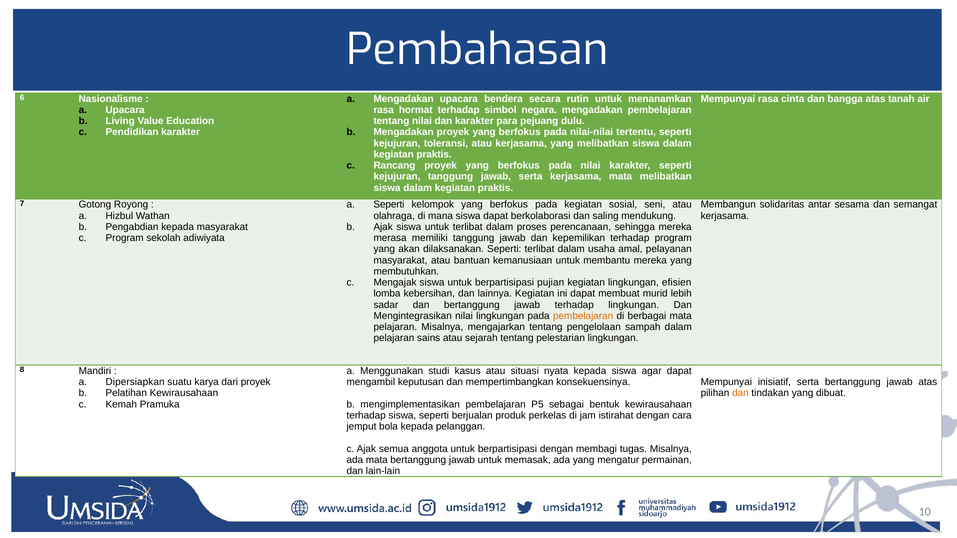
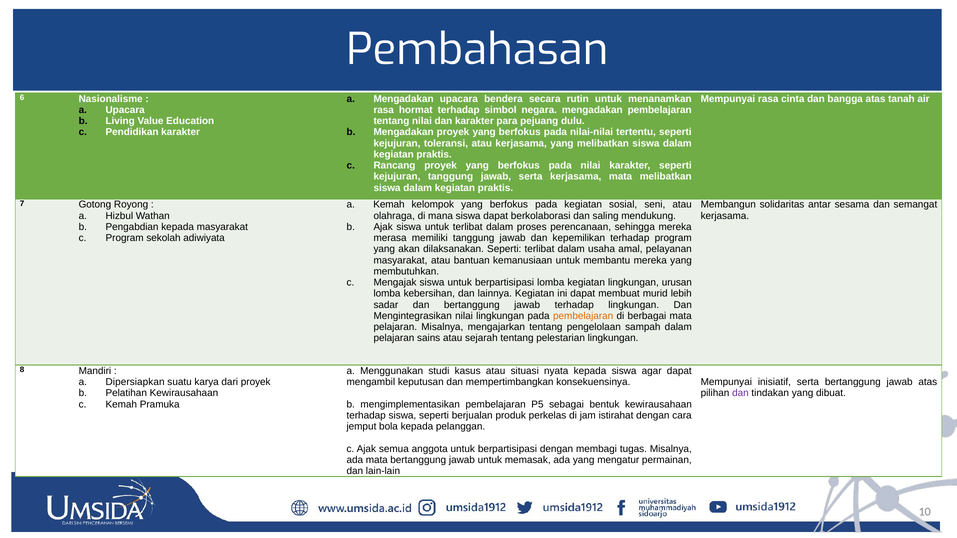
a Seperti: Seperti -> Kemah
berpartisipasi pujian: pujian -> lomba
efisien: efisien -> urusan
dan at (740, 393) colour: orange -> purple
